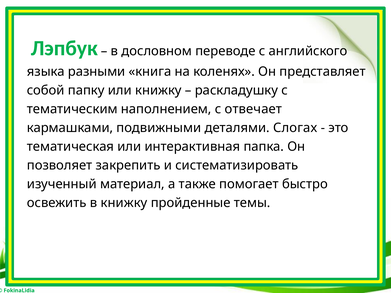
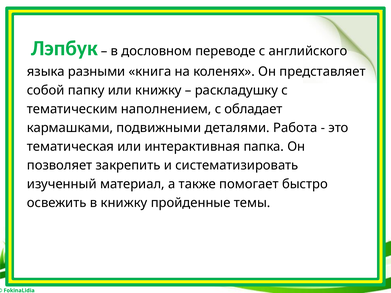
отвечает: отвечает -> обладает
Слогах: Слогах -> Работа
